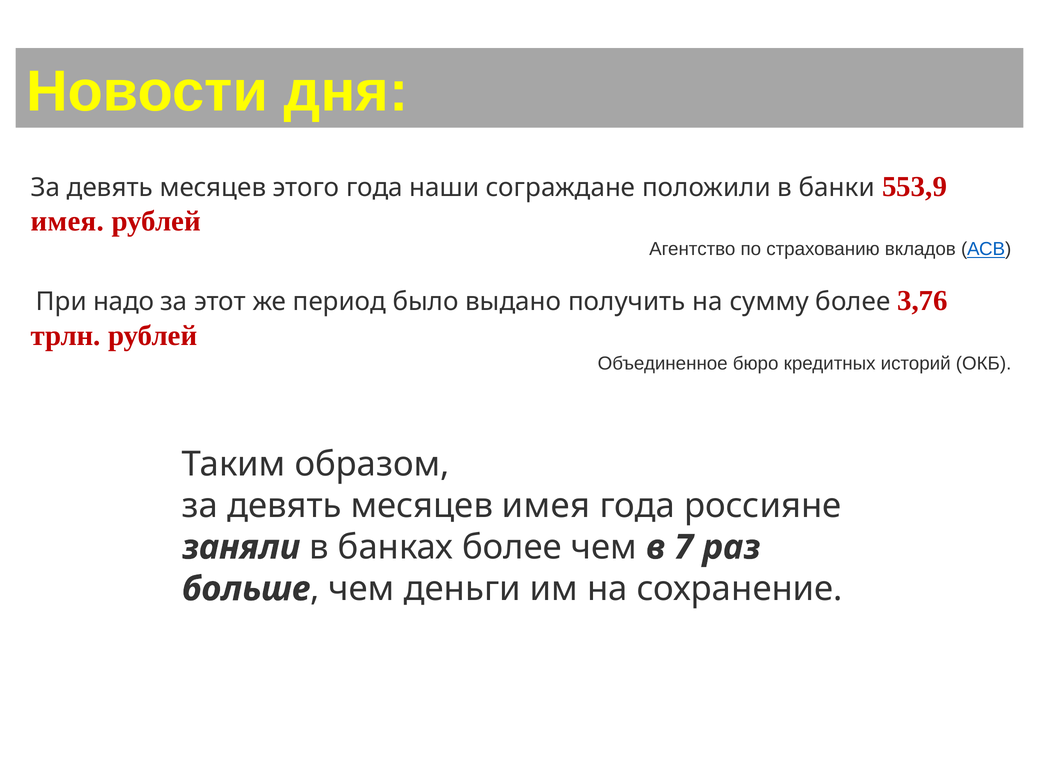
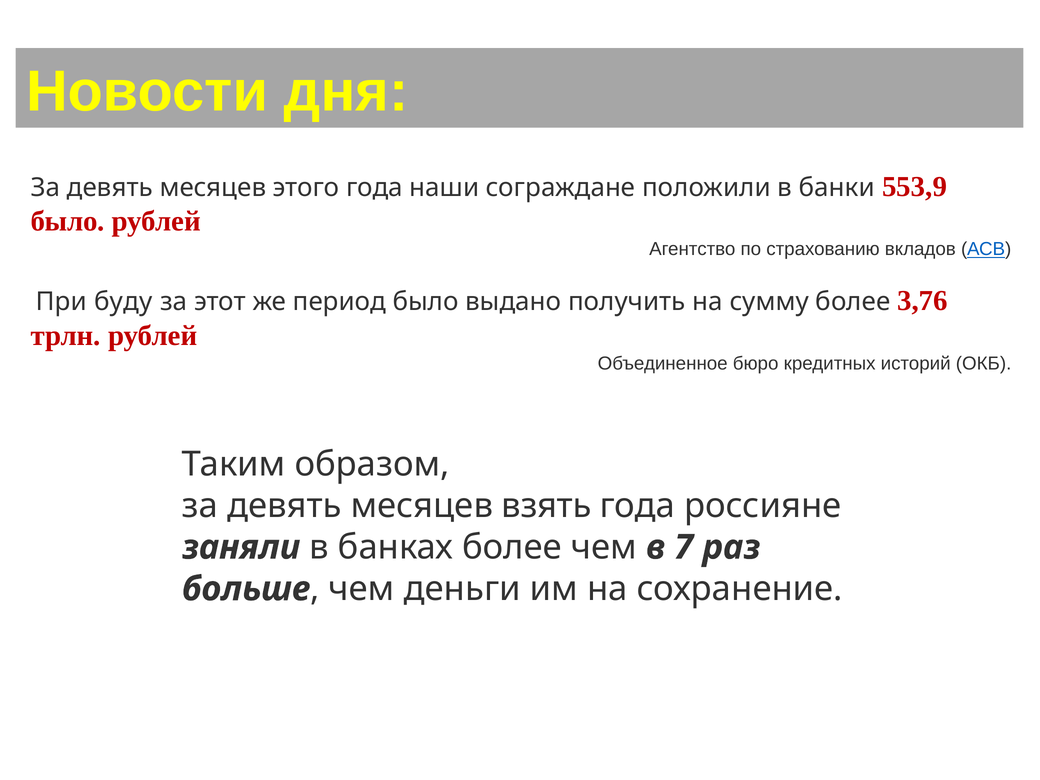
имея at (67, 221): имея -> было
надо: надо -> буду
месяцев имея: имея -> взять
